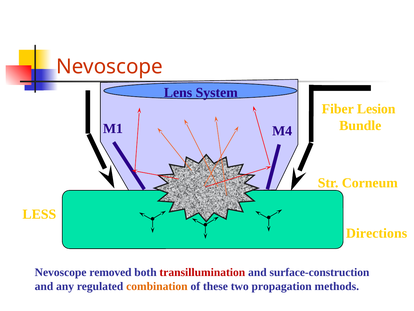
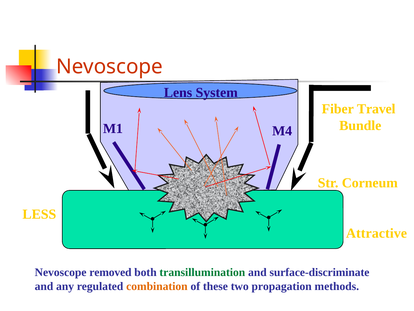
Lesion: Lesion -> Travel
Directions: Directions -> Attractive
transillumination colour: red -> green
surface-construction: surface-construction -> surface-discriminate
